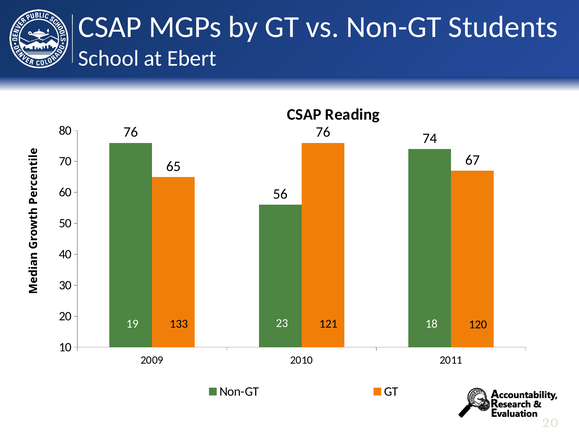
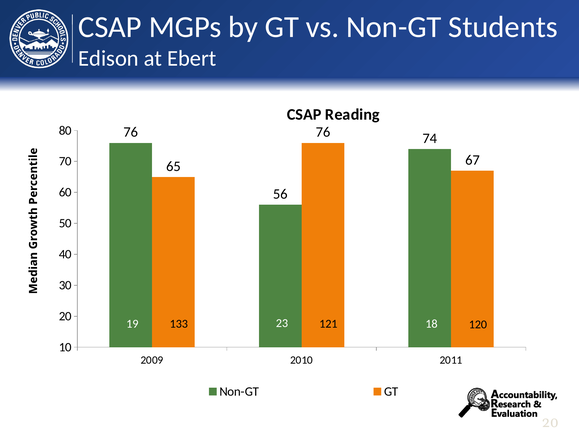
School: School -> Edison
